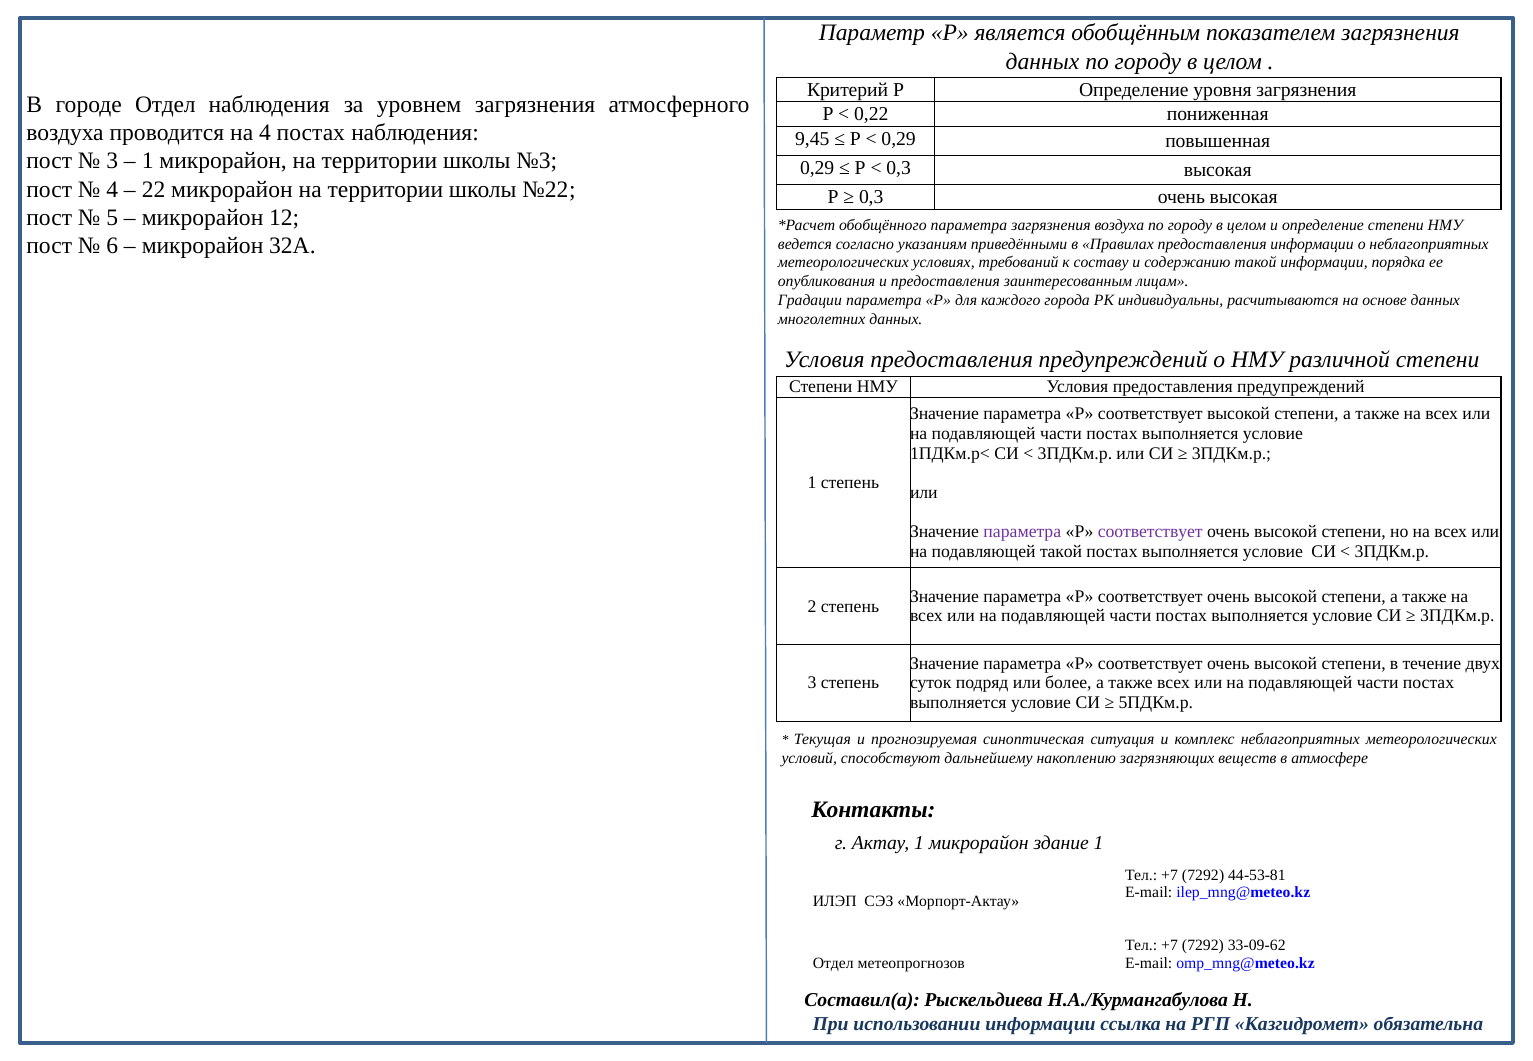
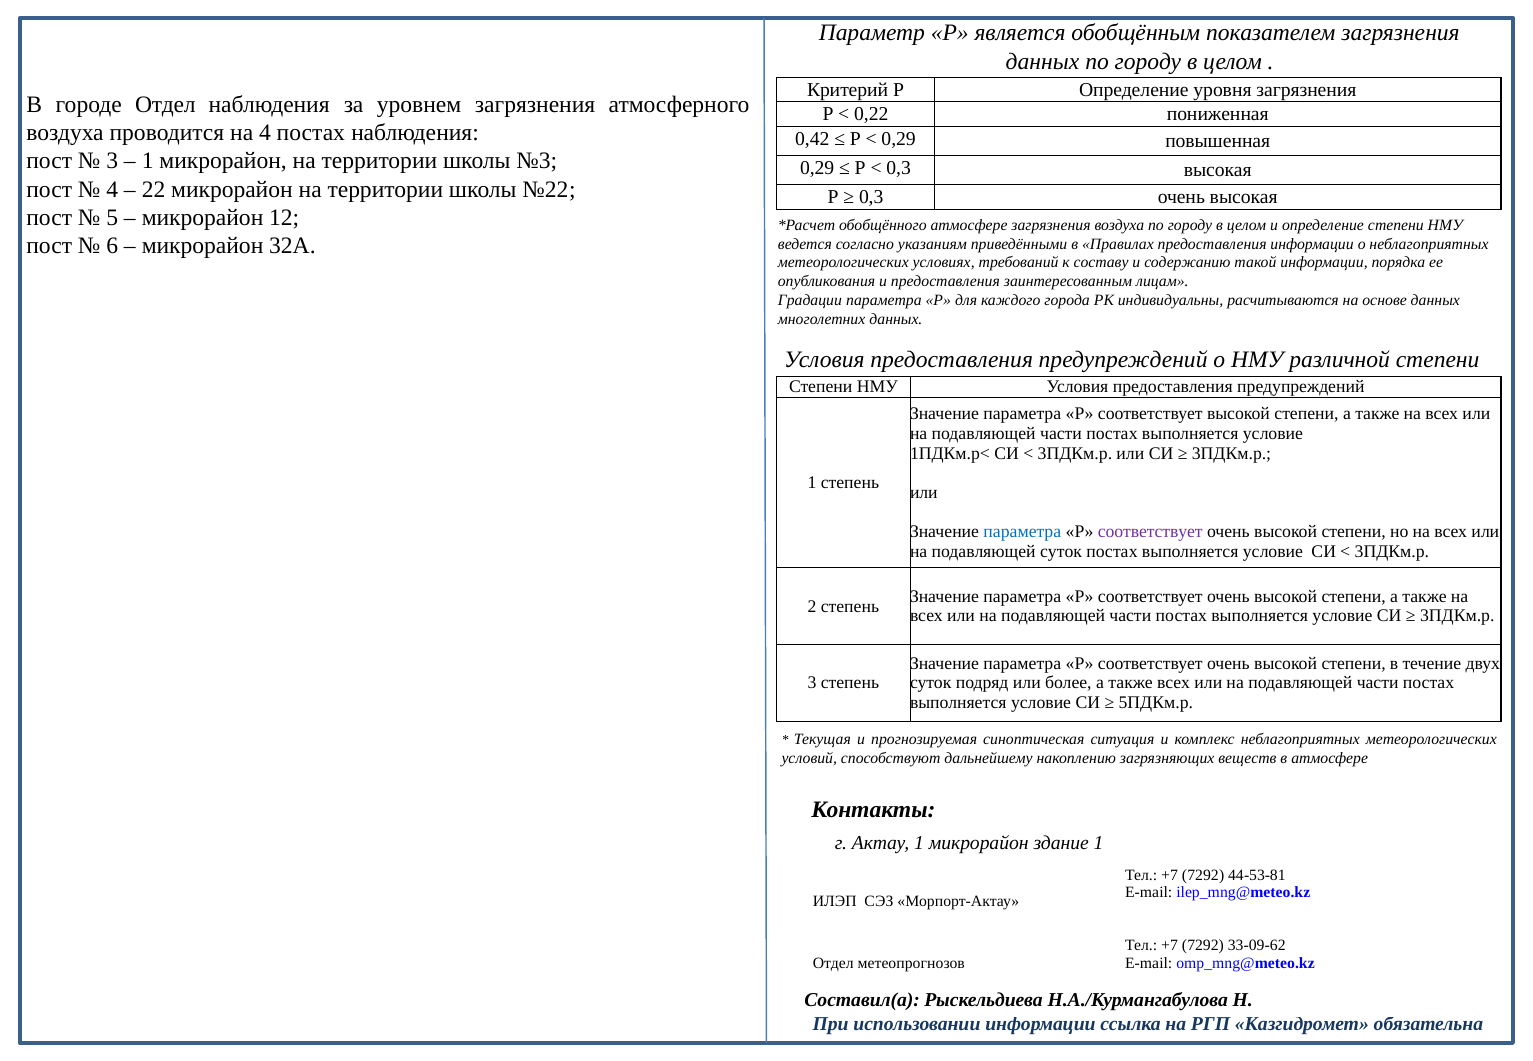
9,45: 9,45 -> 0,42
обобщённого параметра: параметра -> атмосфере
параметра at (1022, 532) colour: purple -> blue
подавляющей такой: такой -> суток
